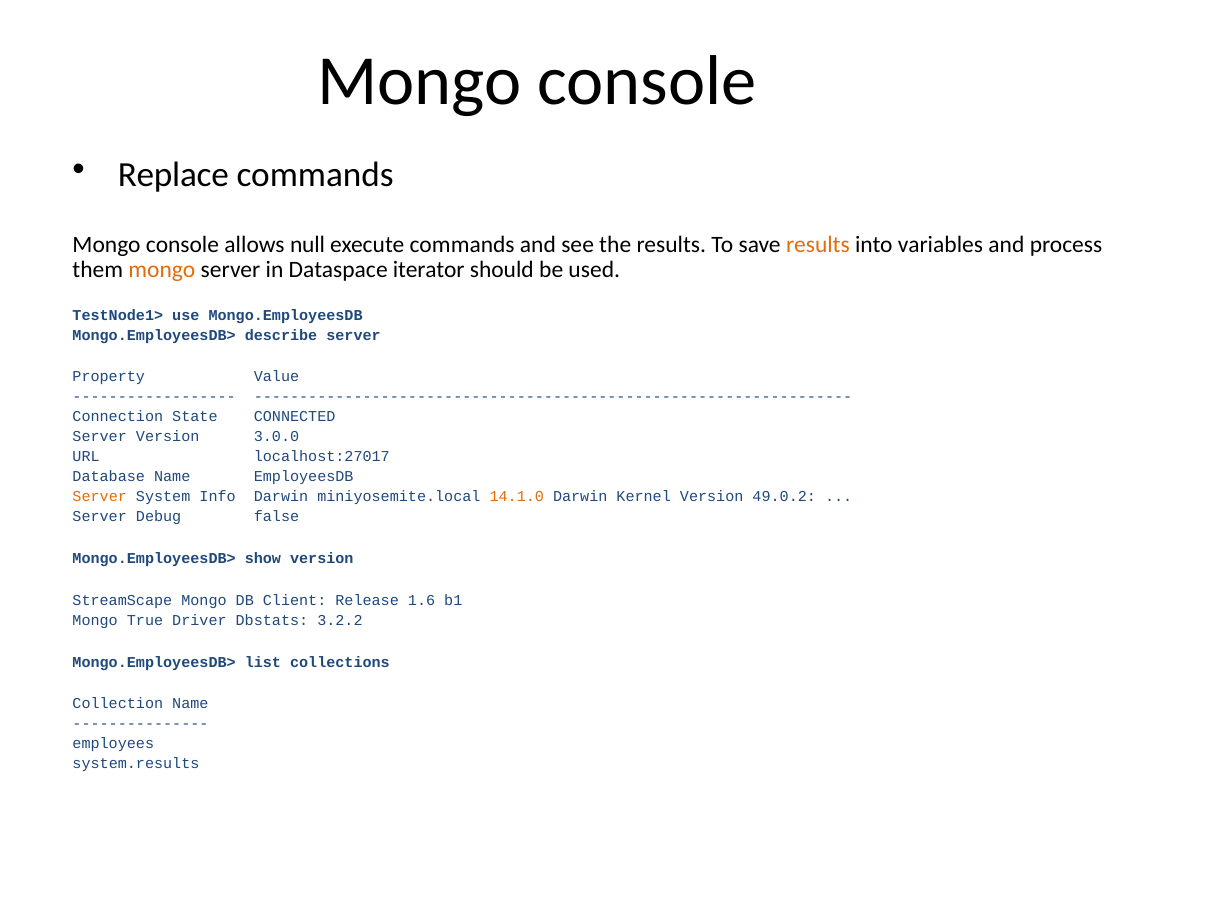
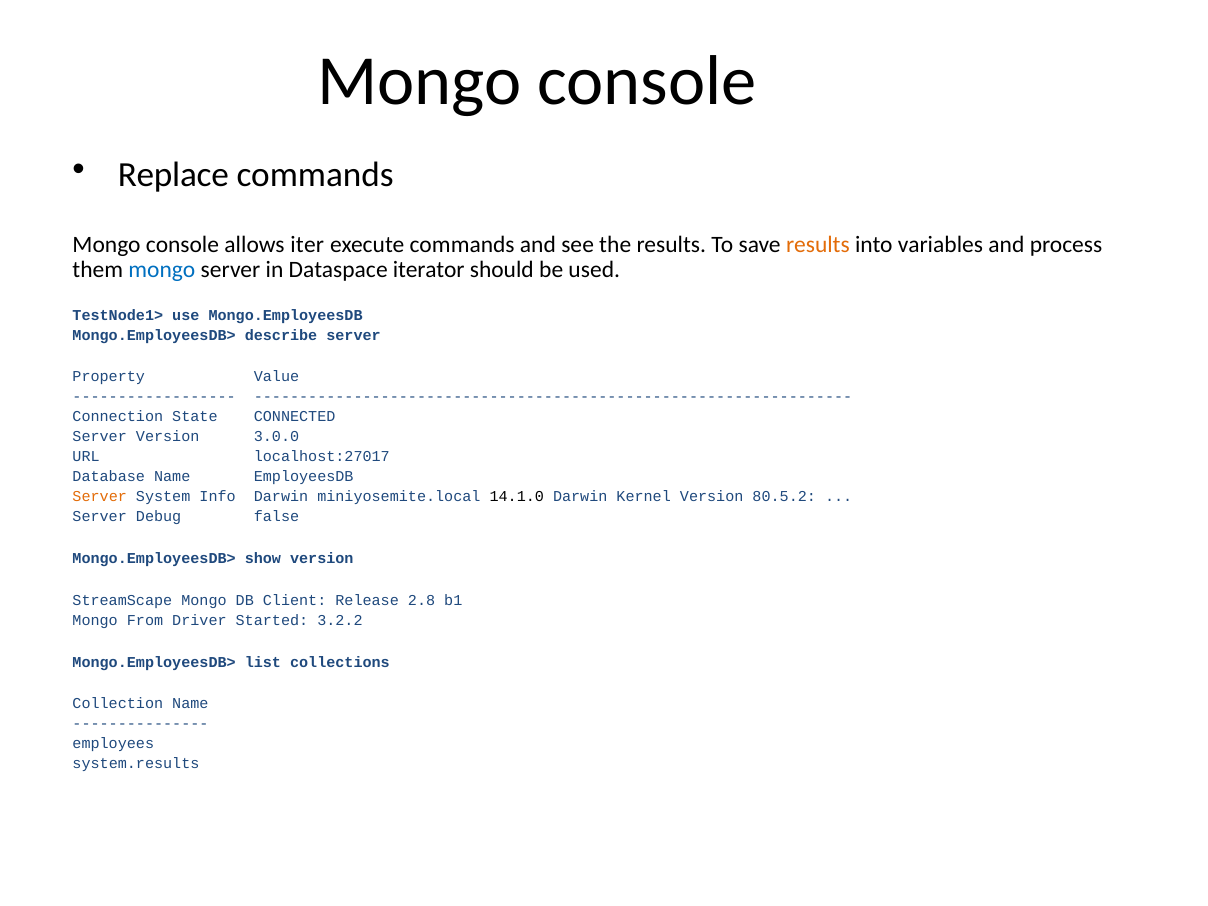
null: null -> iter
mongo at (162, 270) colour: orange -> blue
14.1.0 colour: orange -> black
49.0.2: 49.0.2 -> 80.5.2
1.6: 1.6 -> 2.8
True: True -> From
Dbstats: Dbstats -> Started
